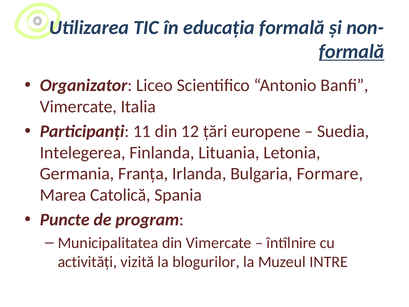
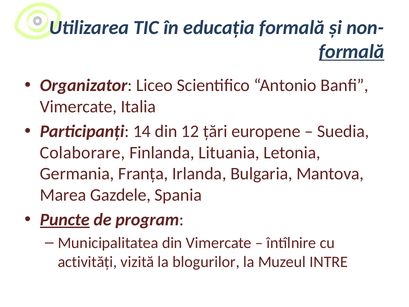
11: 11 -> 14
Intelegerea: Intelegerea -> Colaborare
Formare: Formare -> Mantova
Catolică: Catolică -> Gazdele
Puncte underline: none -> present
